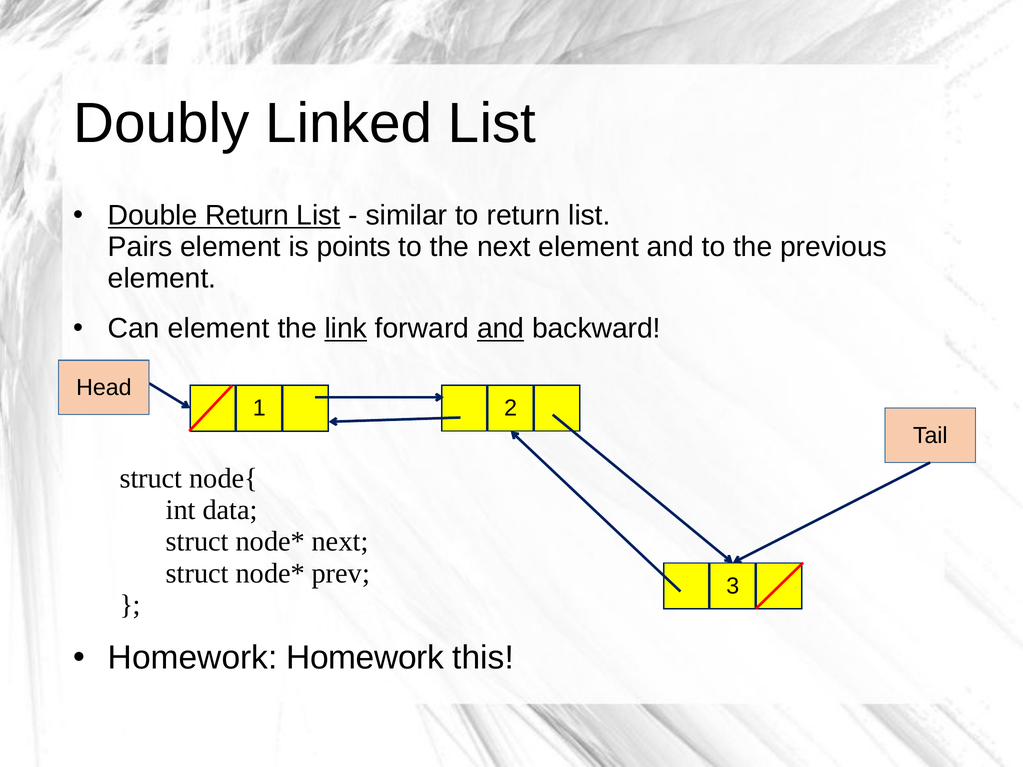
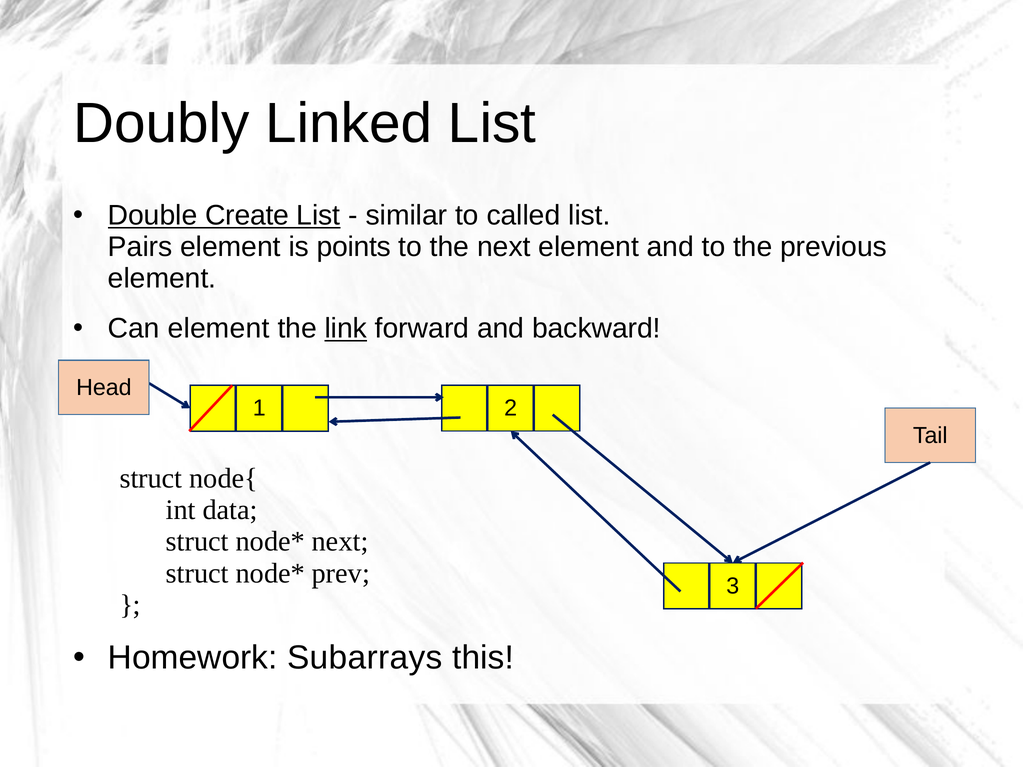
Double Return: Return -> Create
to return: return -> called
and at (501, 329) underline: present -> none
Homework Homework: Homework -> Subarrays
